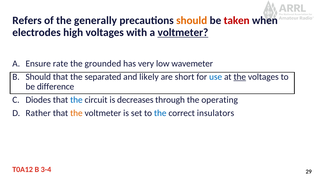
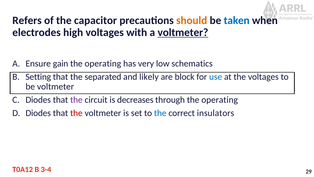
generally: generally -> capacitor
taken colour: red -> blue
rate: rate -> gain
grounded at (103, 63): grounded -> operating
wavemeter: wavemeter -> schematics
B Should: Should -> Setting
short: short -> block
the at (240, 77) underline: present -> none
be difference: difference -> voltmeter
the at (76, 100) colour: blue -> purple
Rather at (38, 113): Rather -> Diodes
the at (76, 113) colour: orange -> red
